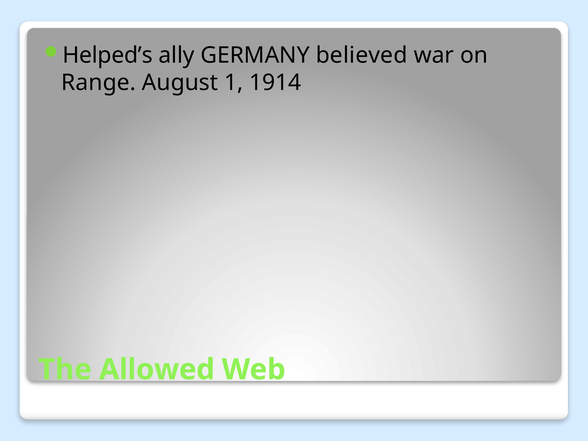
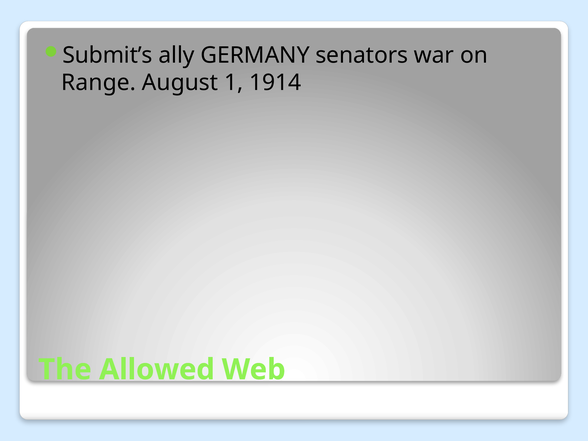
Helped’s: Helped’s -> Submit’s
believed: believed -> senators
